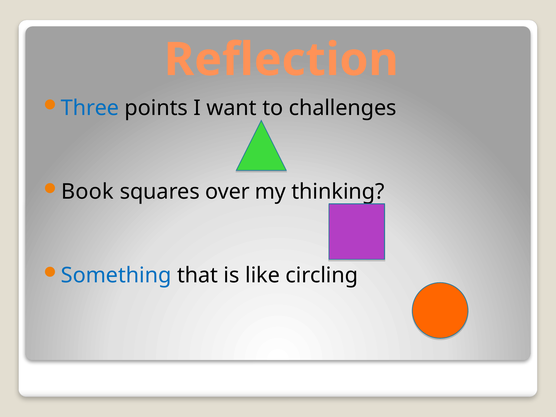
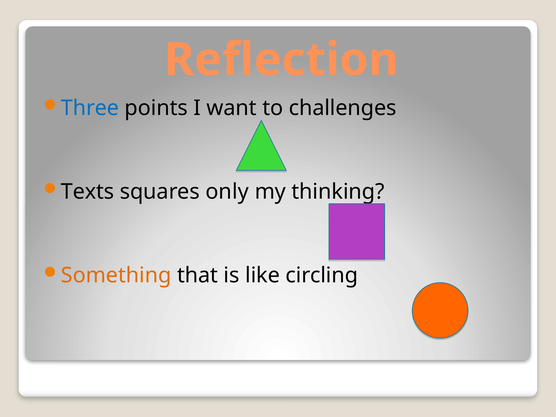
Book: Book -> Texts
over: over -> only
Something colour: blue -> orange
